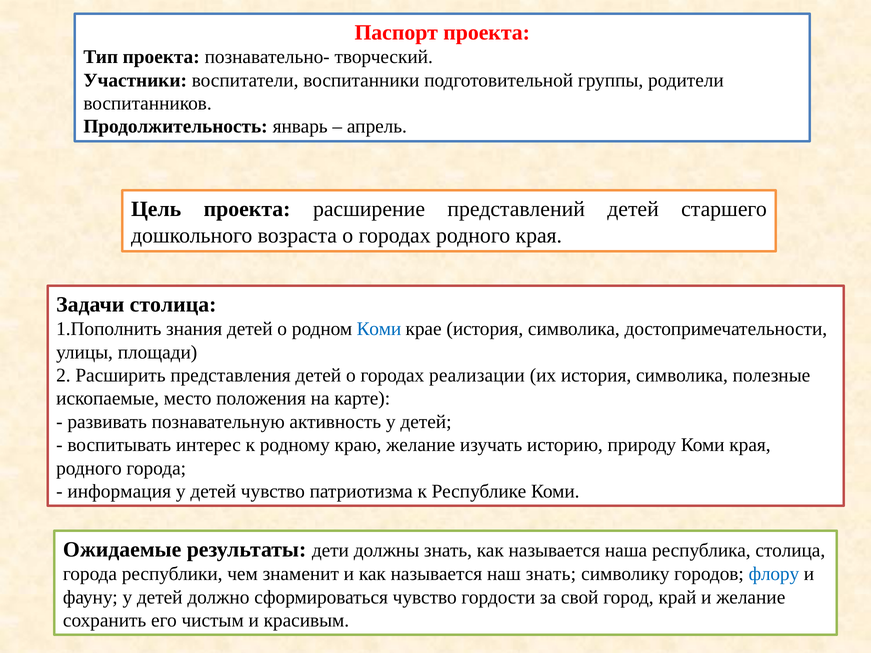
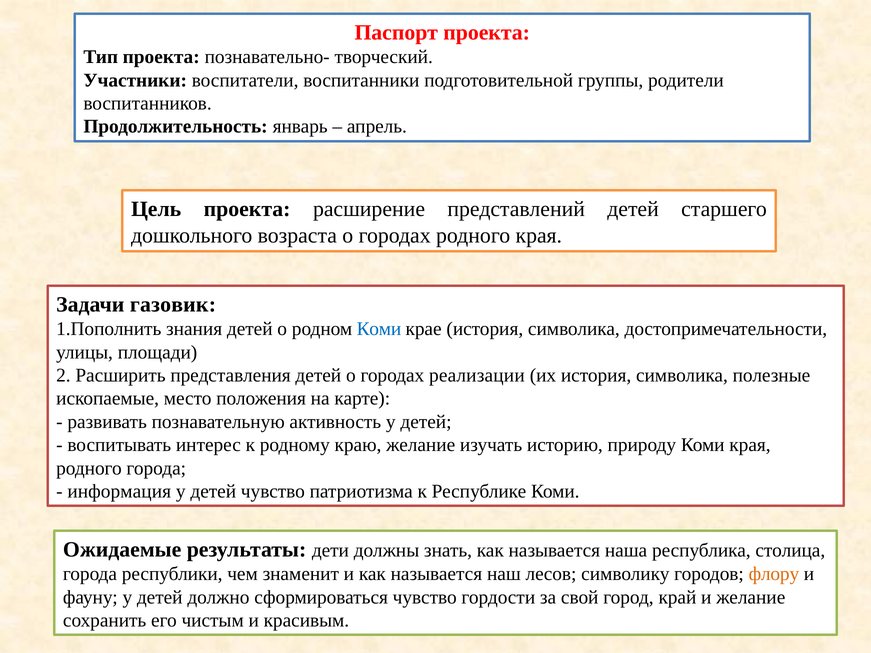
Задачи столица: столица -> газовик
наш знать: знать -> лесов
флору colour: blue -> orange
